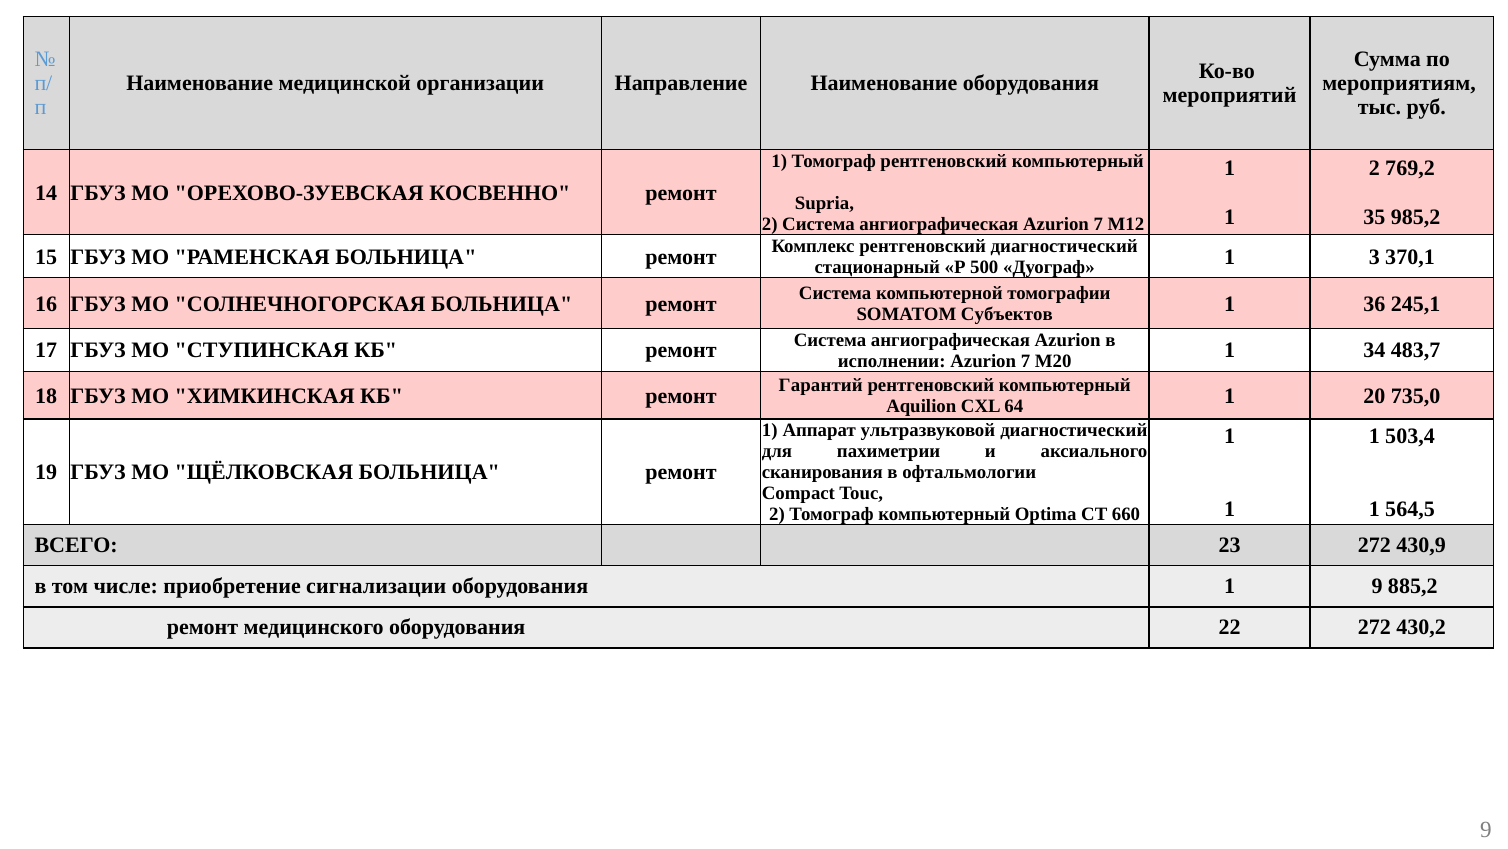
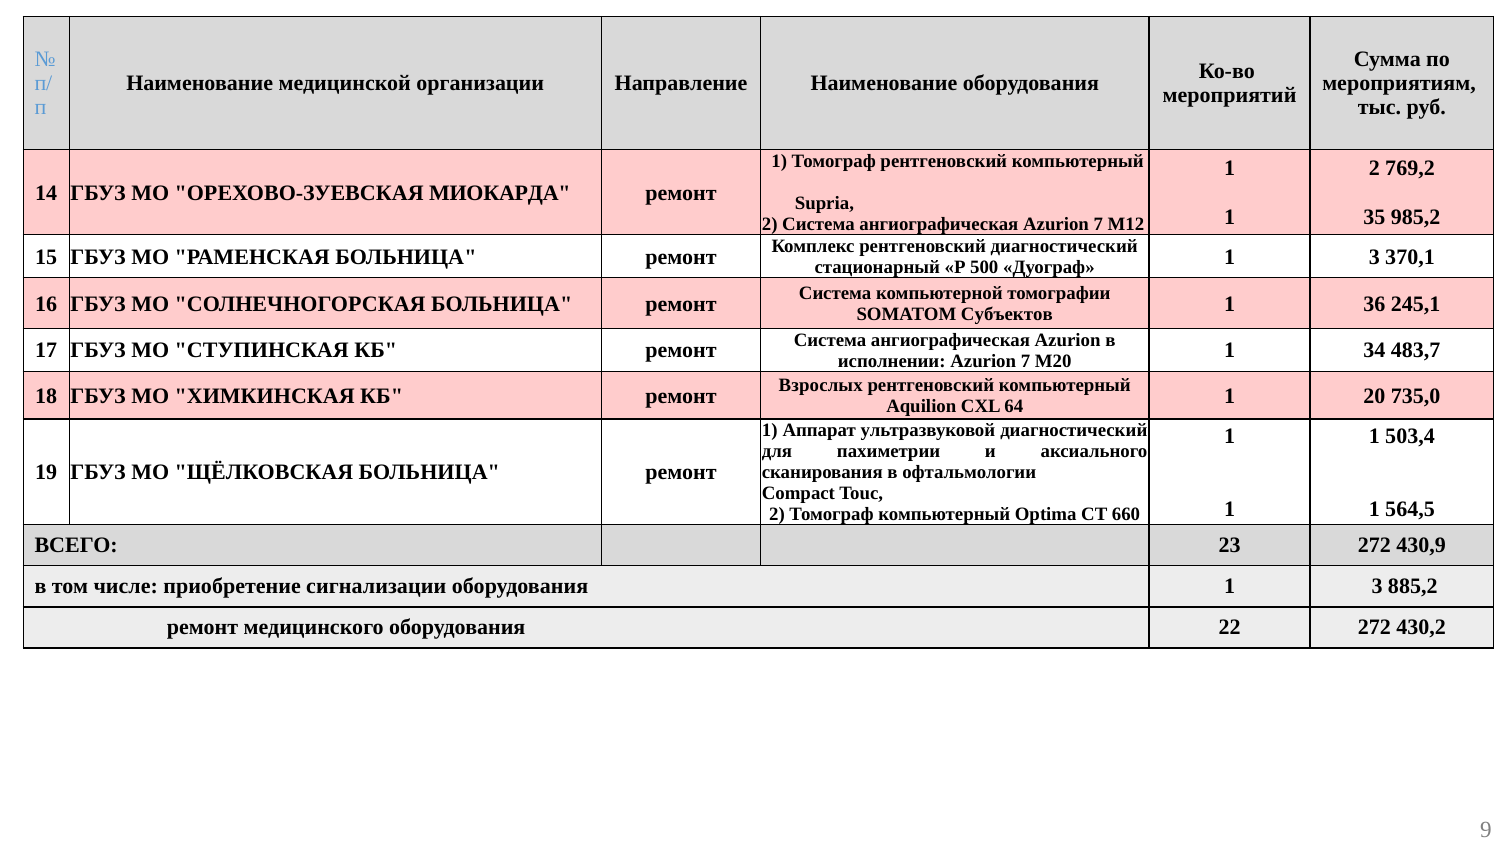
КОСВЕННО: КОСВЕННО -> МИОКАРДА
Гарантий: Гарантий -> Взрослых
оборудования 1 9: 9 -> 3
